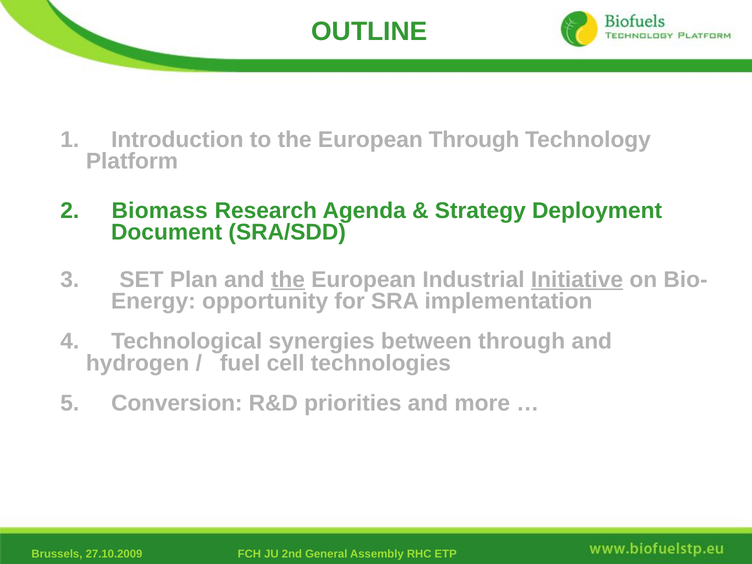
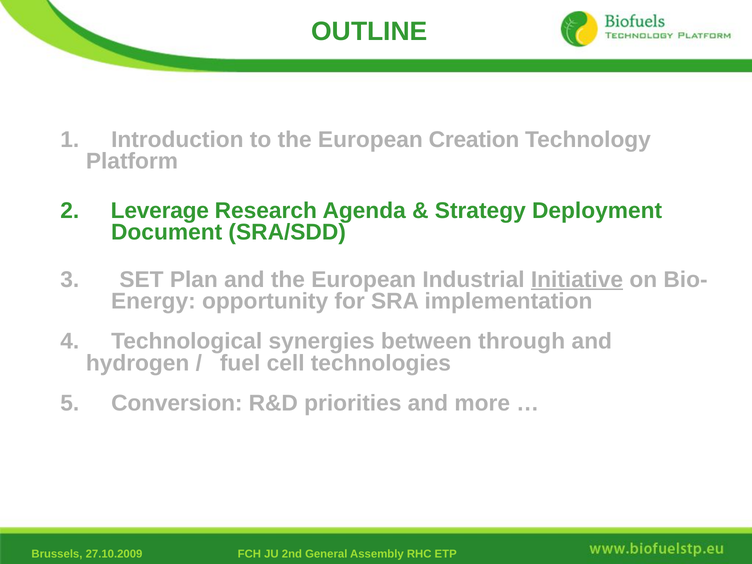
European Through: Through -> Creation
Biomass: Biomass -> Leverage
the at (288, 280) underline: present -> none
